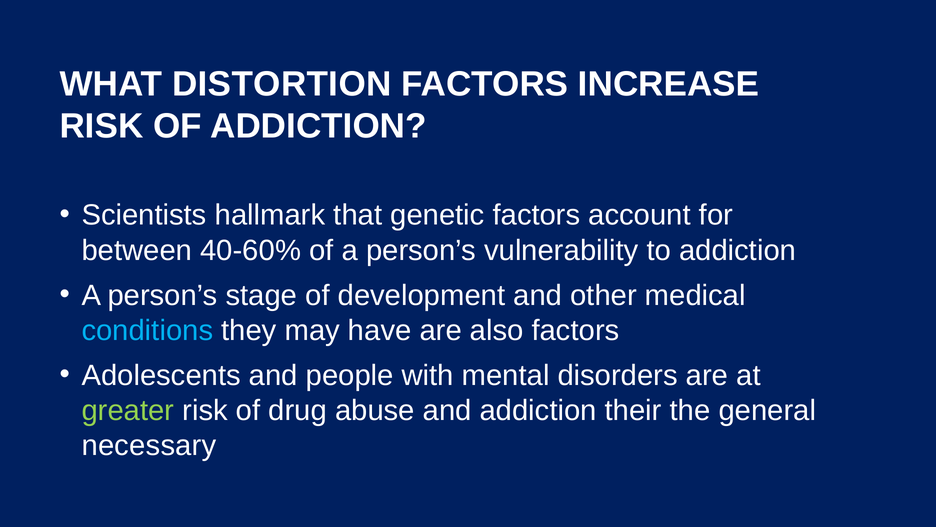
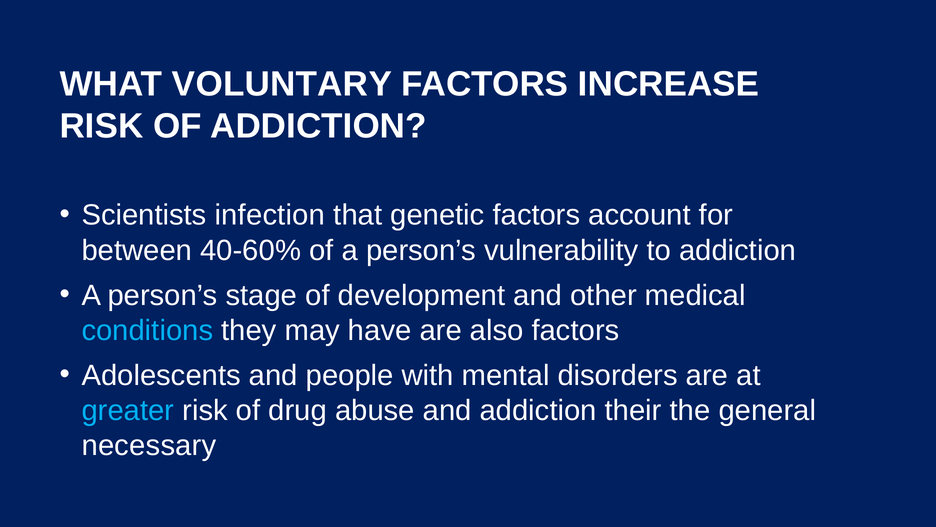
DISTORTION: DISTORTION -> VOLUNTARY
hallmark: hallmark -> infection
greater colour: light green -> light blue
